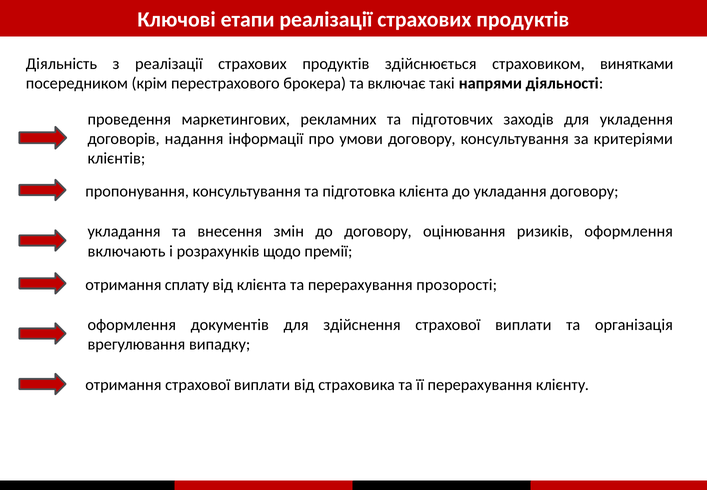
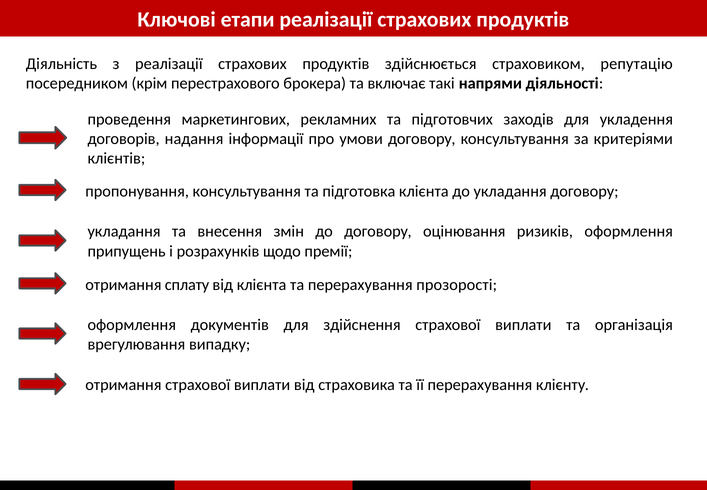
винятками: винятками -> репутацію
включають: включають -> припущень
